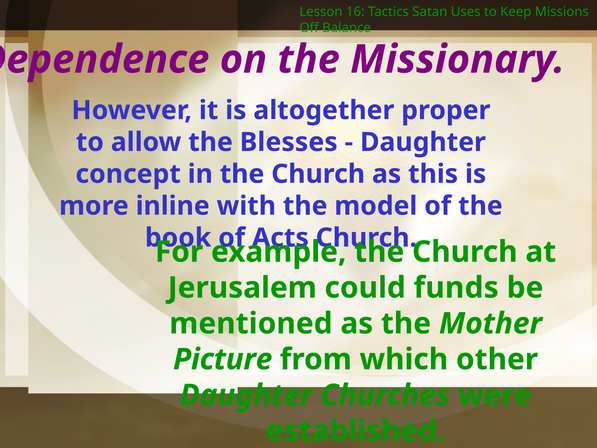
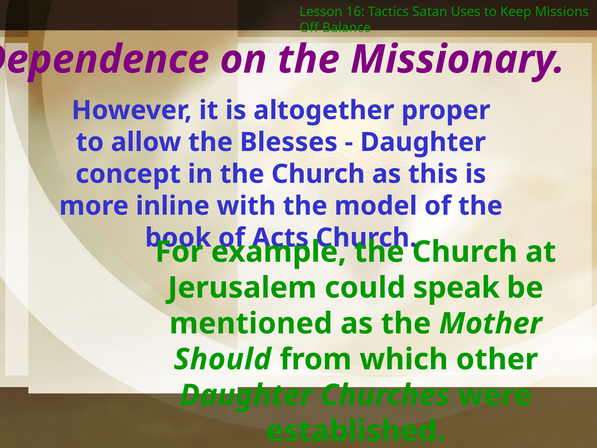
funds: funds -> speak
Picture: Picture -> Should
